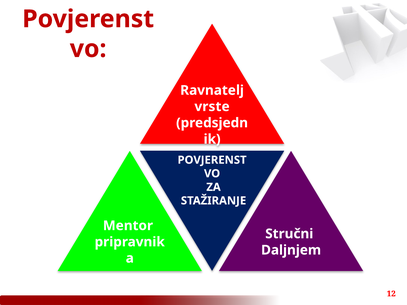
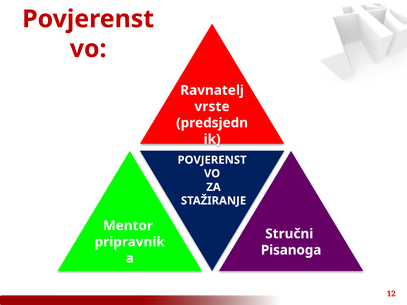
Daljnjem: Daljnjem -> Pisanoga
